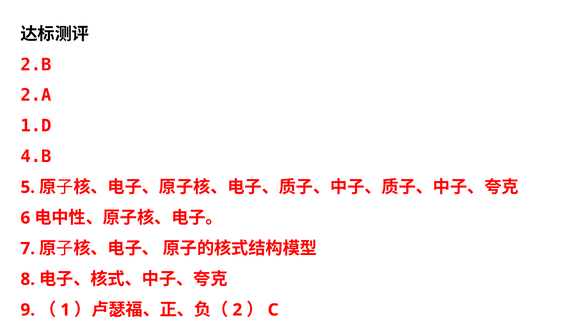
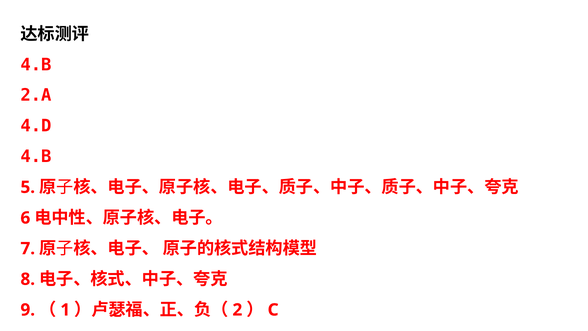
2.B at (36, 65): 2.B -> 4.B
1.D: 1.D -> 4.D
